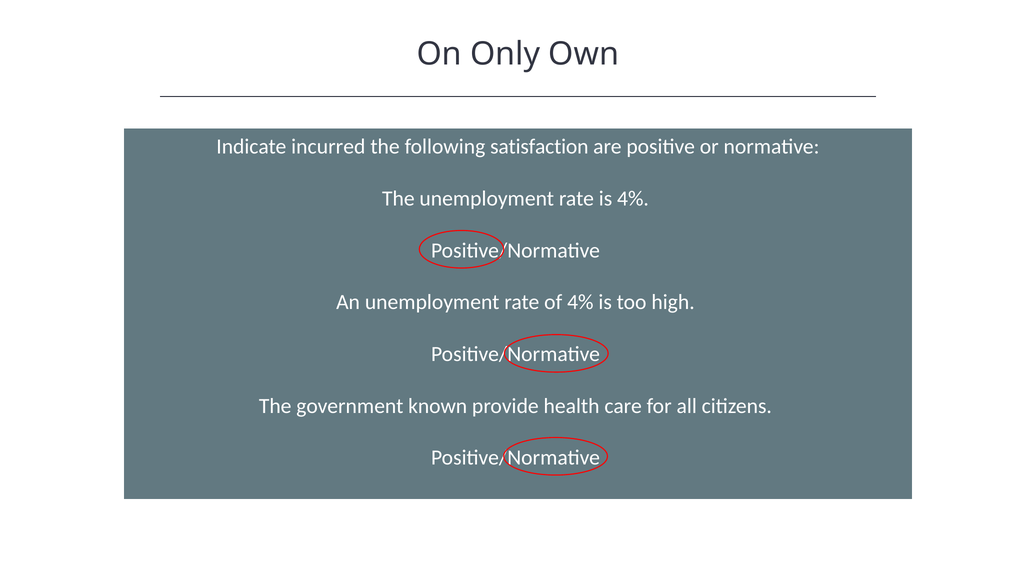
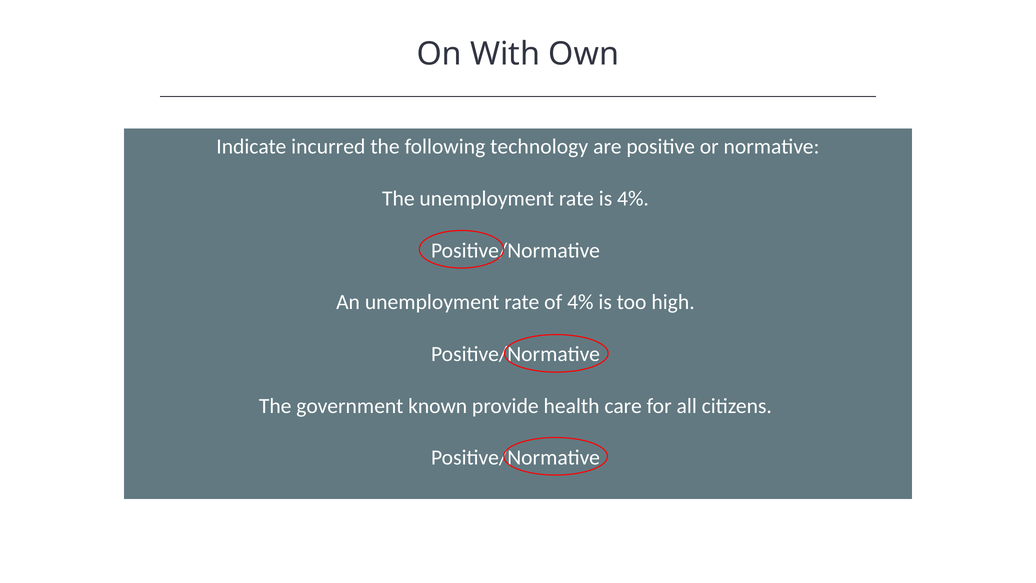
Only: Only -> With
satisfaction: satisfaction -> technology
